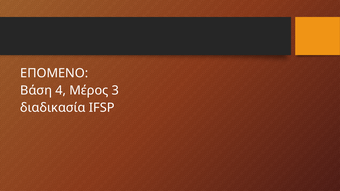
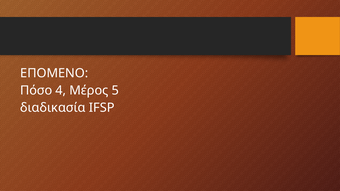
Βάση: Βάση -> Πόσο
3: 3 -> 5
